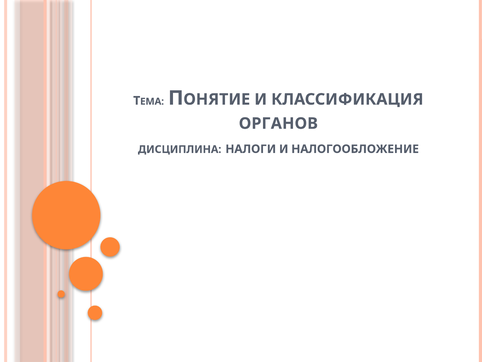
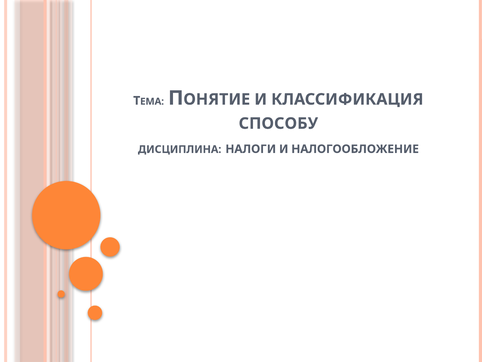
ОРГАНОВ: ОРГАНОВ -> СПОСОБУ
